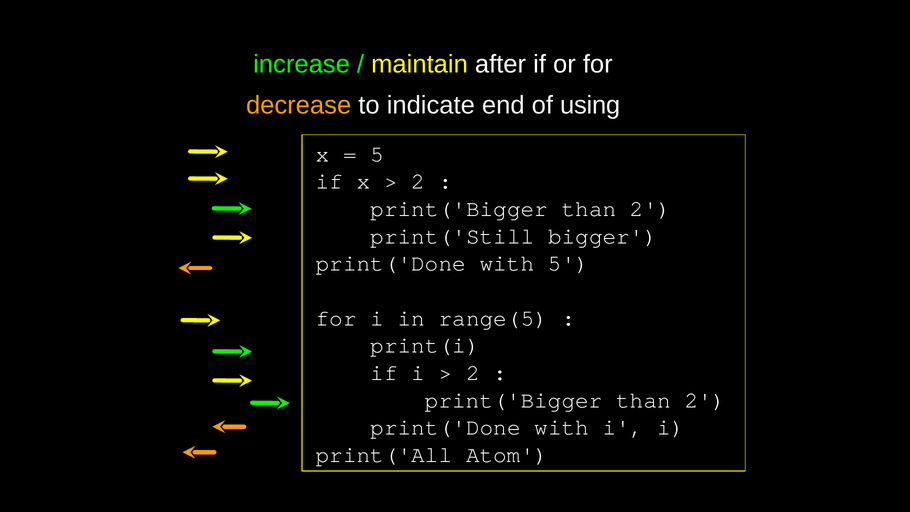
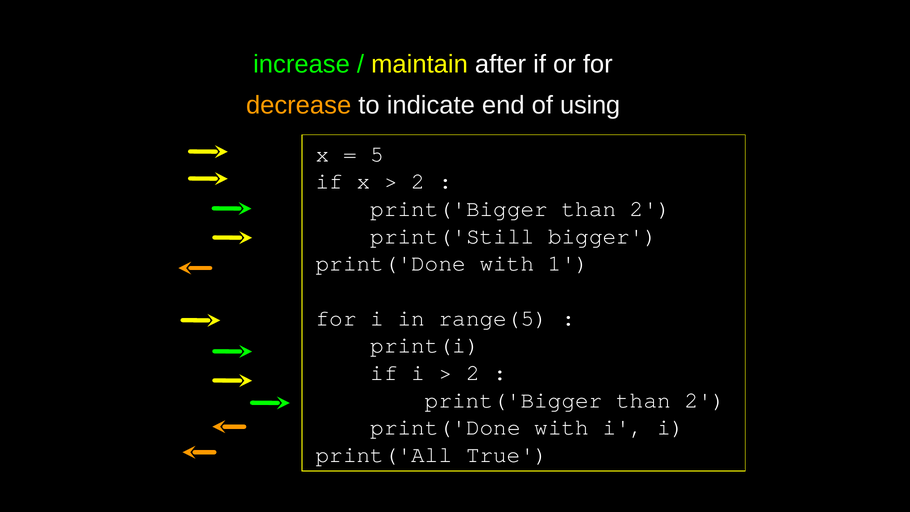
with 5: 5 -> 1
Atom: Atom -> True
